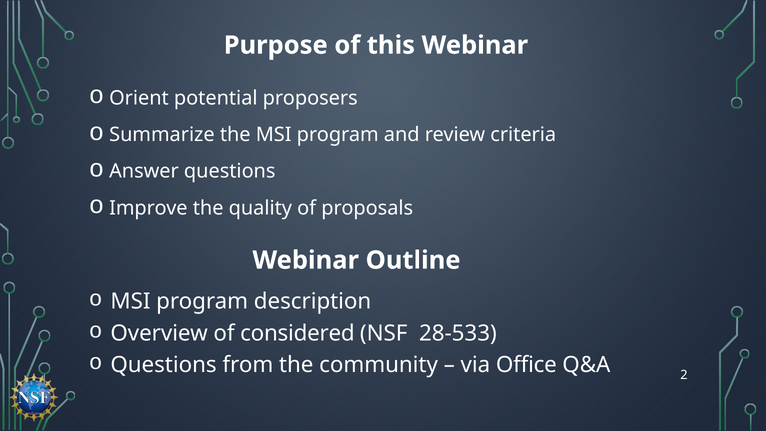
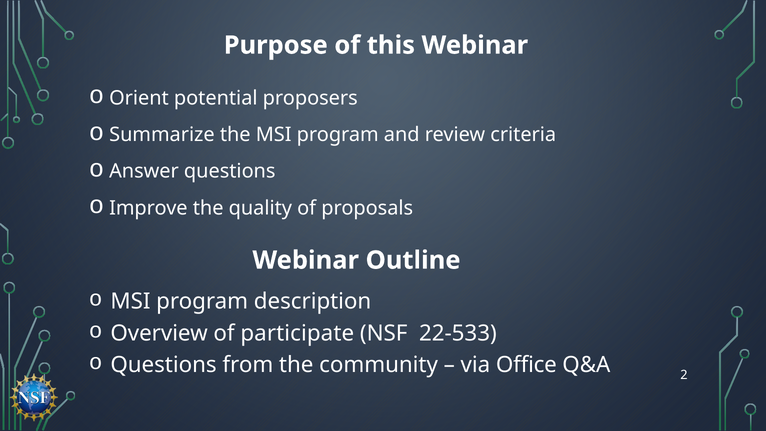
considered: considered -> participate
28-533: 28-533 -> 22-533
